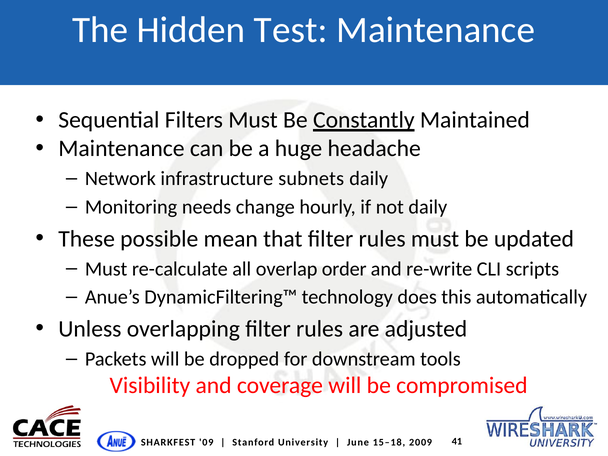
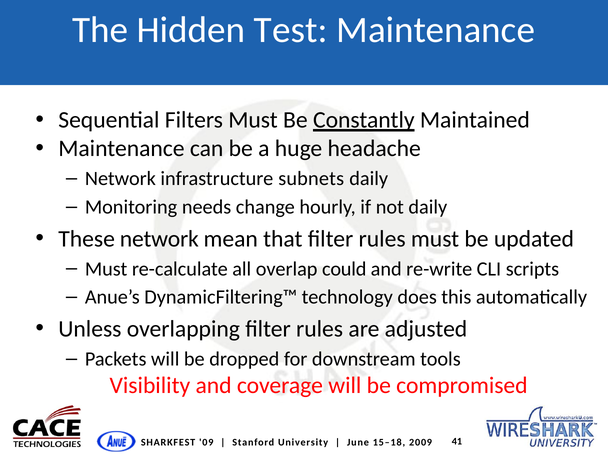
These possible: possible -> network
order: order -> could
